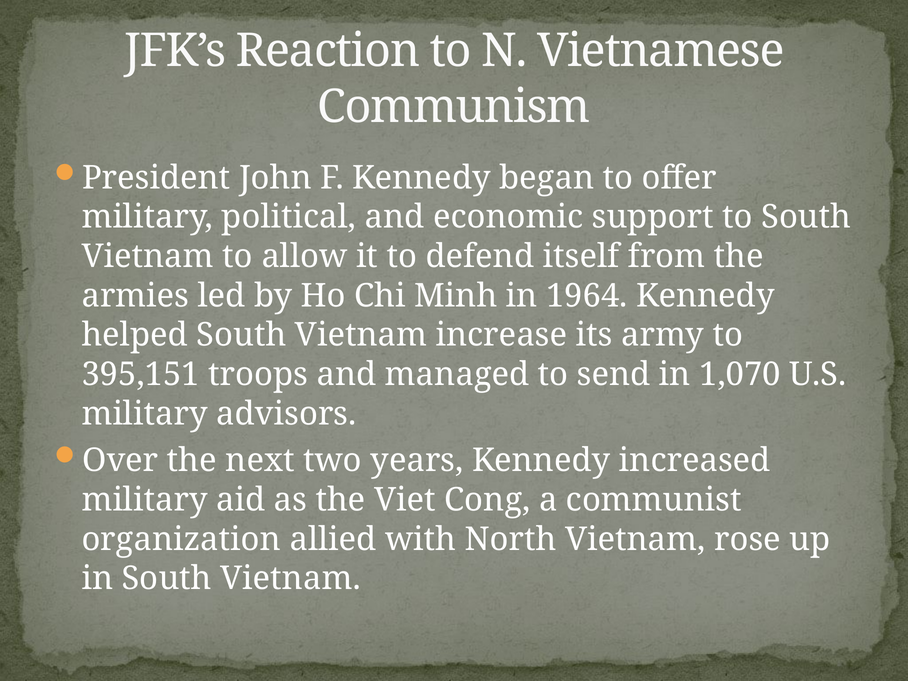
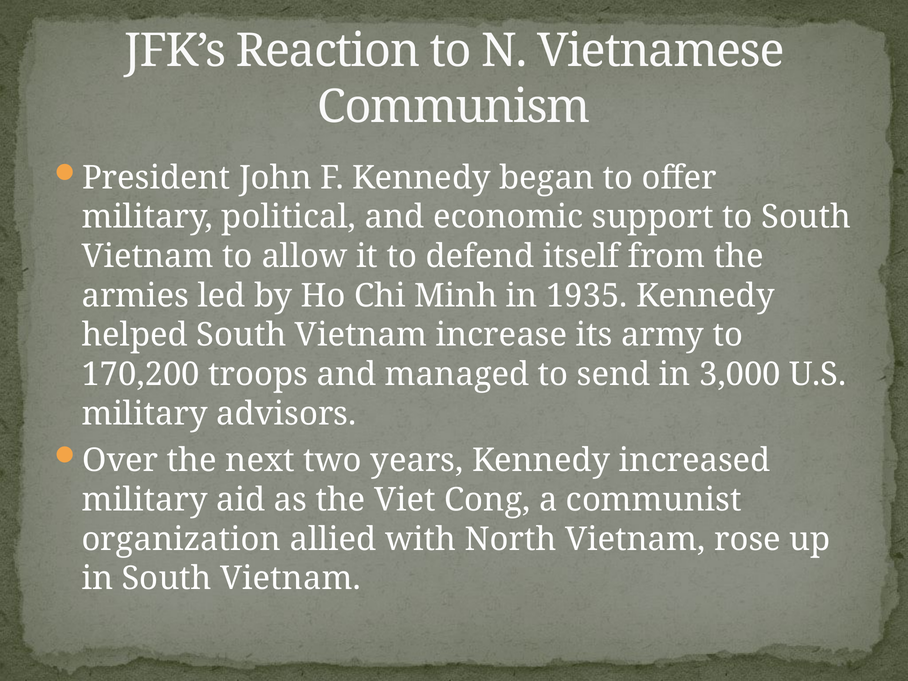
1964: 1964 -> 1935
395,151: 395,151 -> 170,200
1,070: 1,070 -> 3,000
